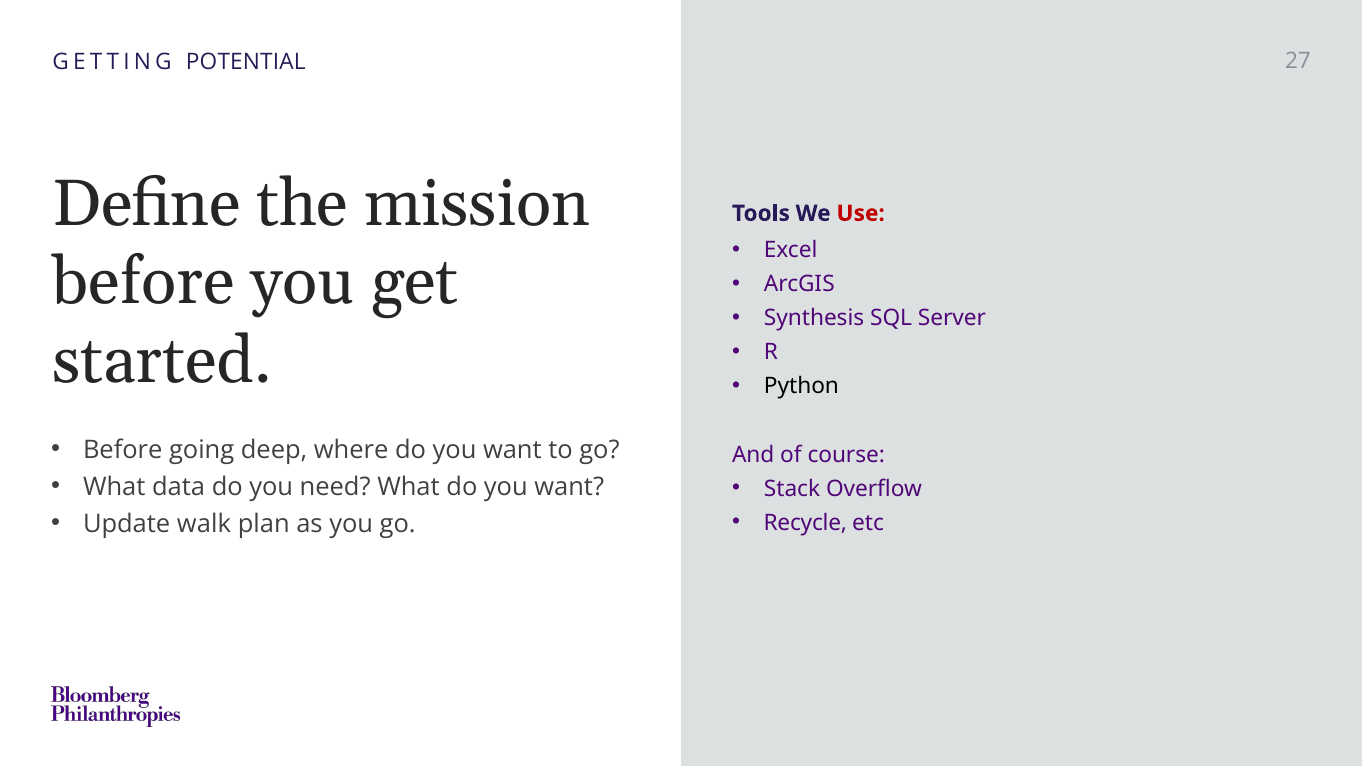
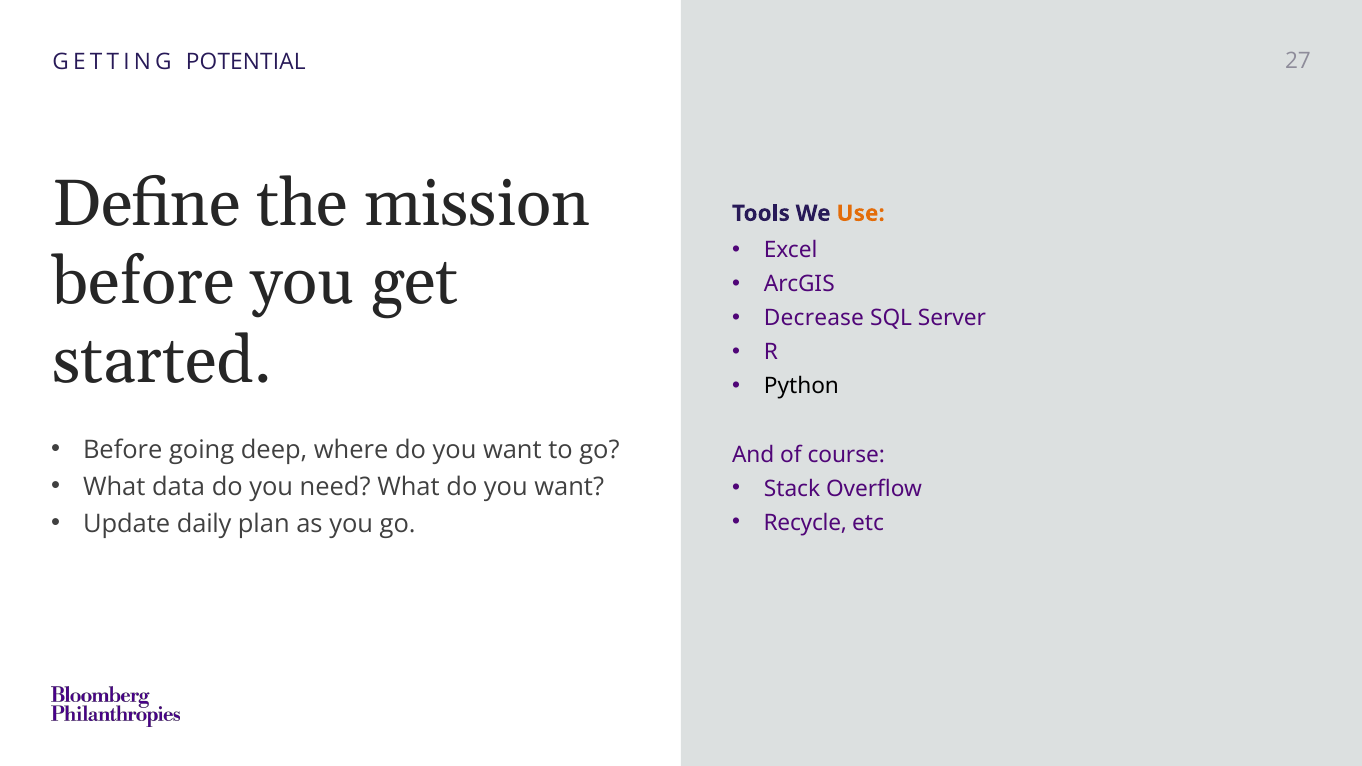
Use colour: red -> orange
Synthesis: Synthesis -> Decrease
walk: walk -> daily
